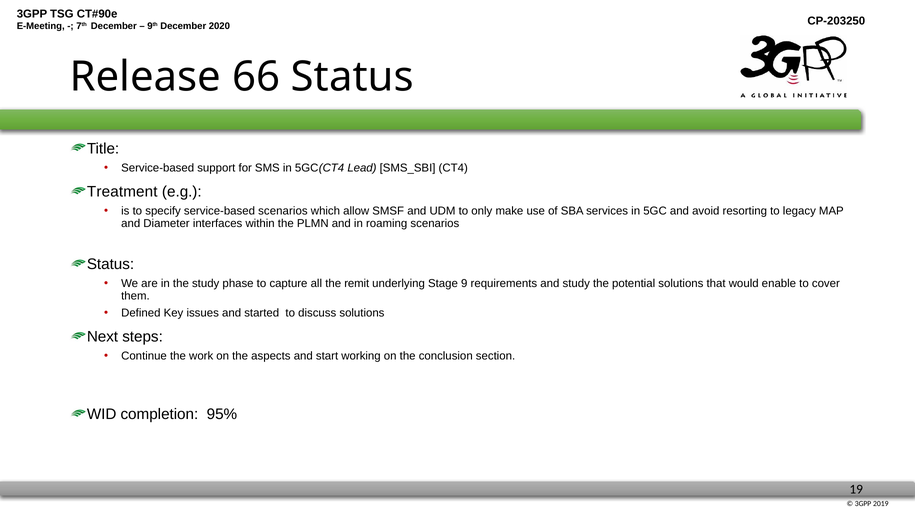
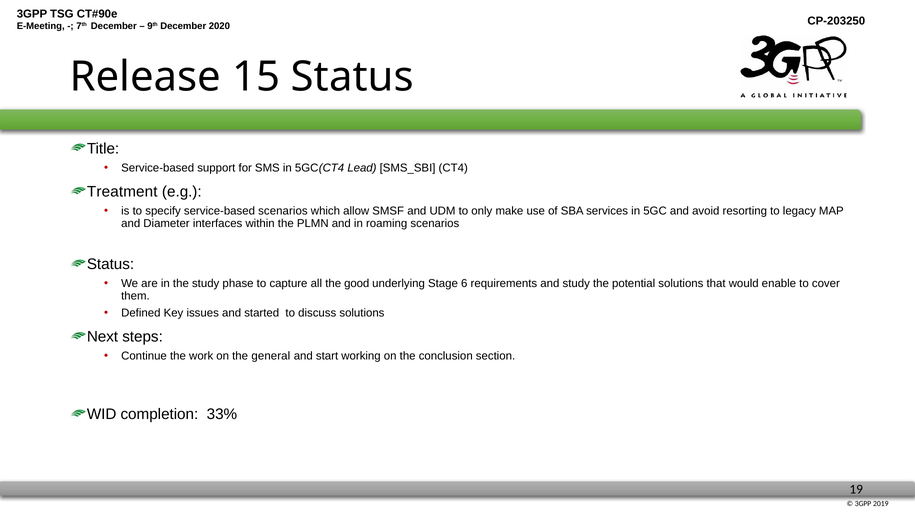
66: 66 -> 15
remit: remit -> good
9: 9 -> 6
aspects: aspects -> general
95%: 95% -> 33%
